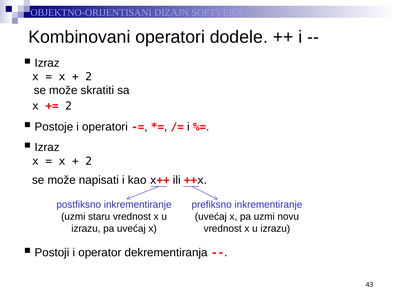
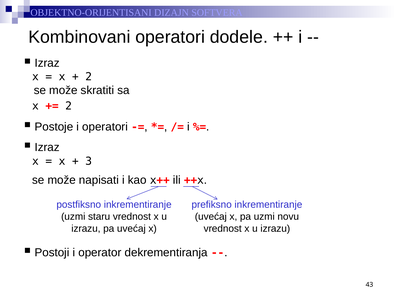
2 at (89, 161): 2 -> 3
